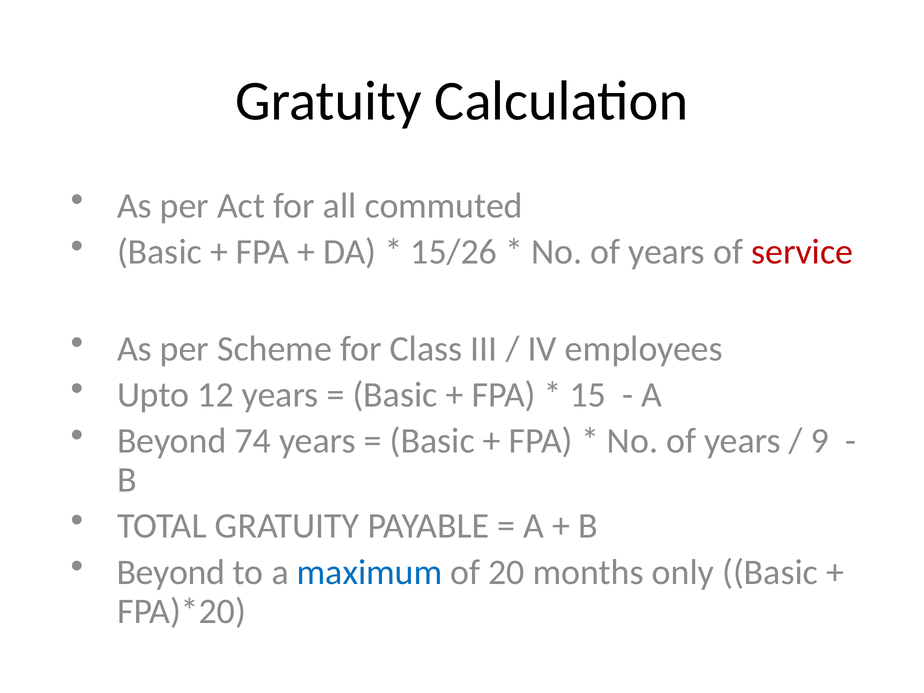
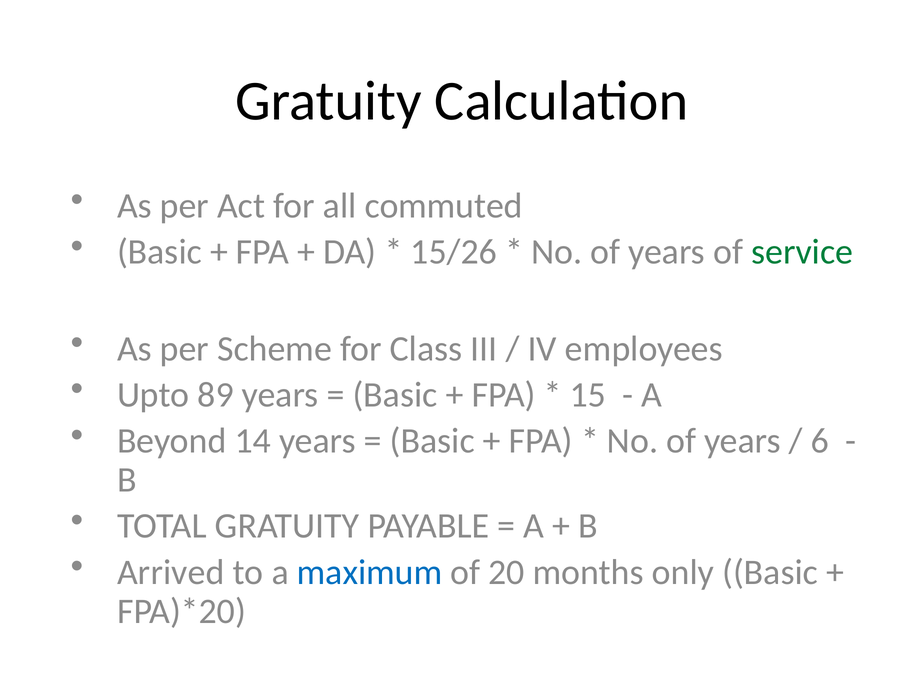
service colour: red -> green
12: 12 -> 89
74: 74 -> 14
9: 9 -> 6
Beyond at (171, 572): Beyond -> Arrived
